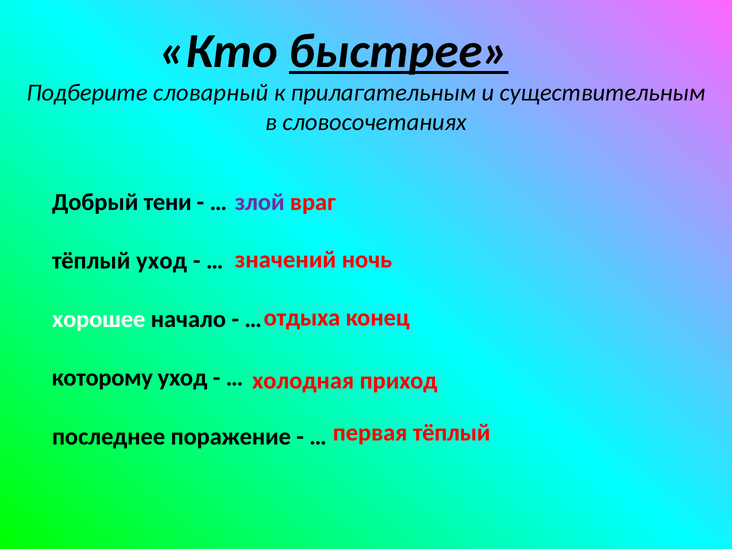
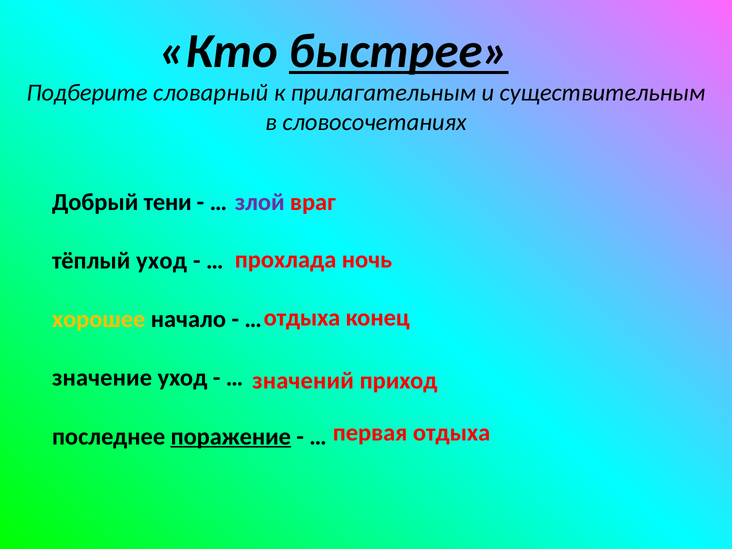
значений: значений -> прохлада
хорошее colour: white -> yellow
которому: которому -> значение
холодная: холодная -> значений
первая тёплый: тёплый -> отдыха
поражение underline: none -> present
